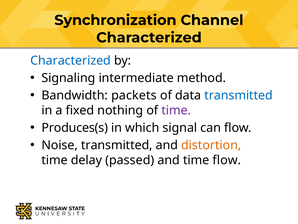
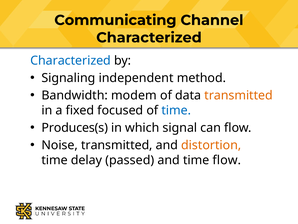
Synchronization: Synchronization -> Communicating
intermediate: intermediate -> independent
packets: packets -> modem
transmitted at (239, 95) colour: blue -> orange
nothing: nothing -> focused
time at (176, 110) colour: purple -> blue
